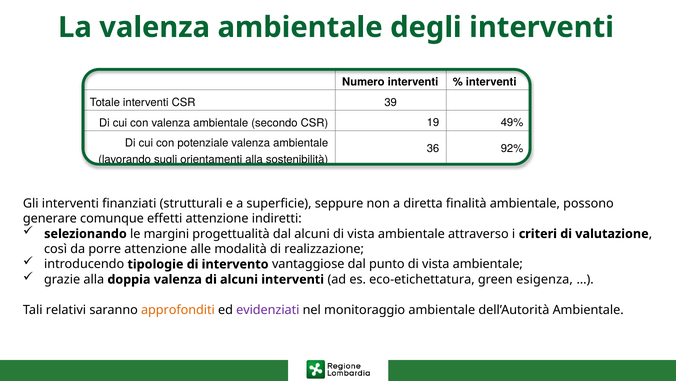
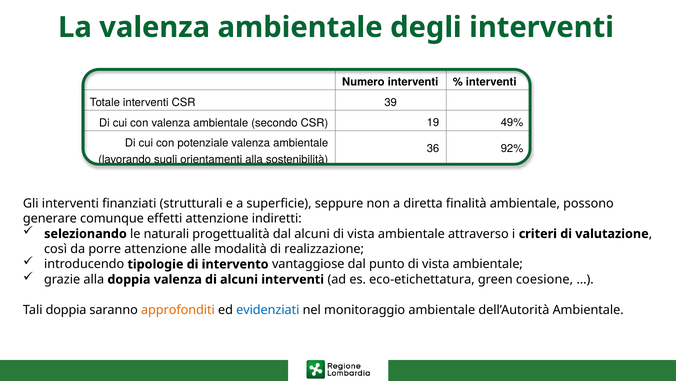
margini: margini -> naturali
esigenza: esigenza -> coesione
Tali relativi: relativi -> doppia
evidenziati colour: purple -> blue
